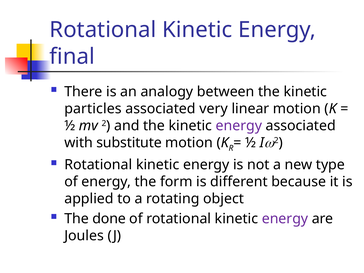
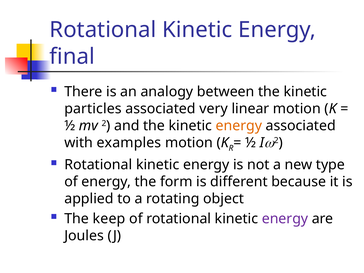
energy at (239, 126) colour: purple -> orange
substitute: substitute -> examples
done: done -> keep
